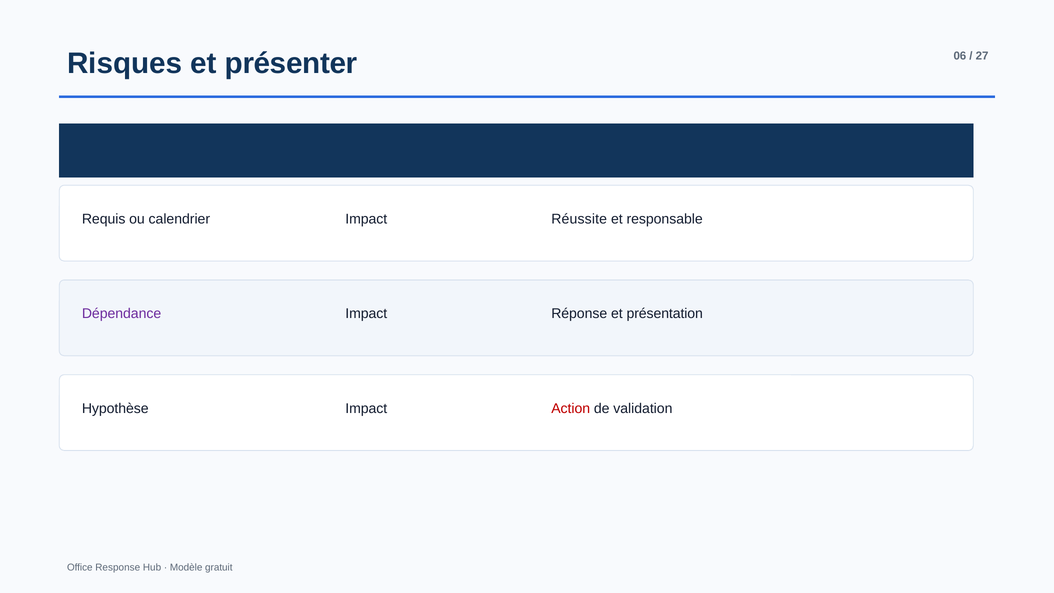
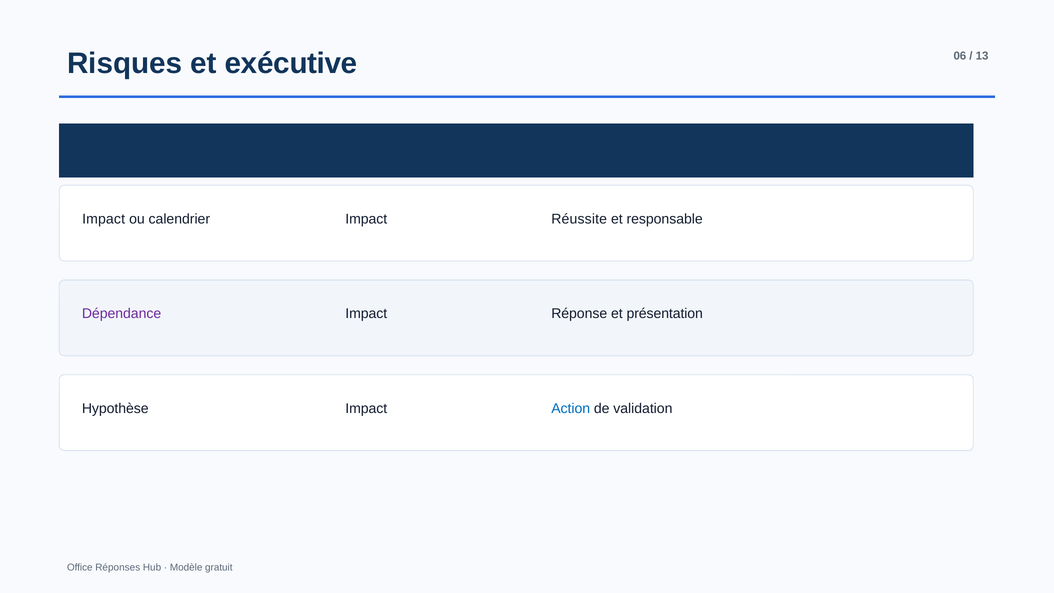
présenter: présenter -> exécutive
27: 27 -> 13
Requis at (104, 219): Requis -> Impact
Action colour: red -> blue
Office Response: Response -> Réponses
